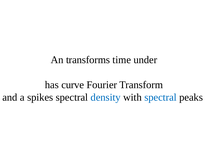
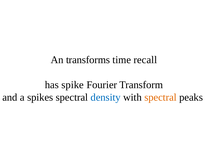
under: under -> recall
curve: curve -> spike
spectral at (160, 97) colour: blue -> orange
